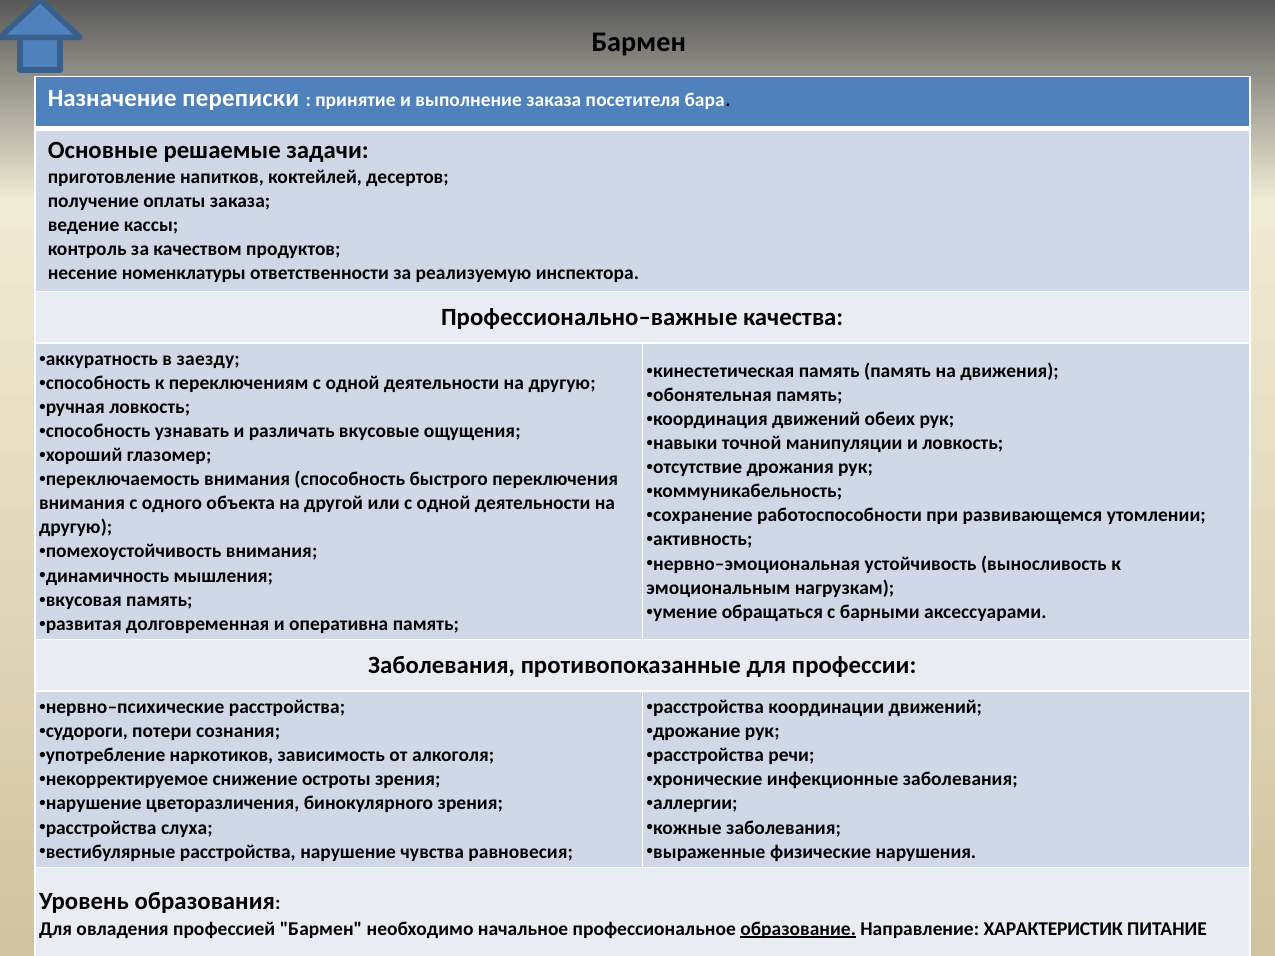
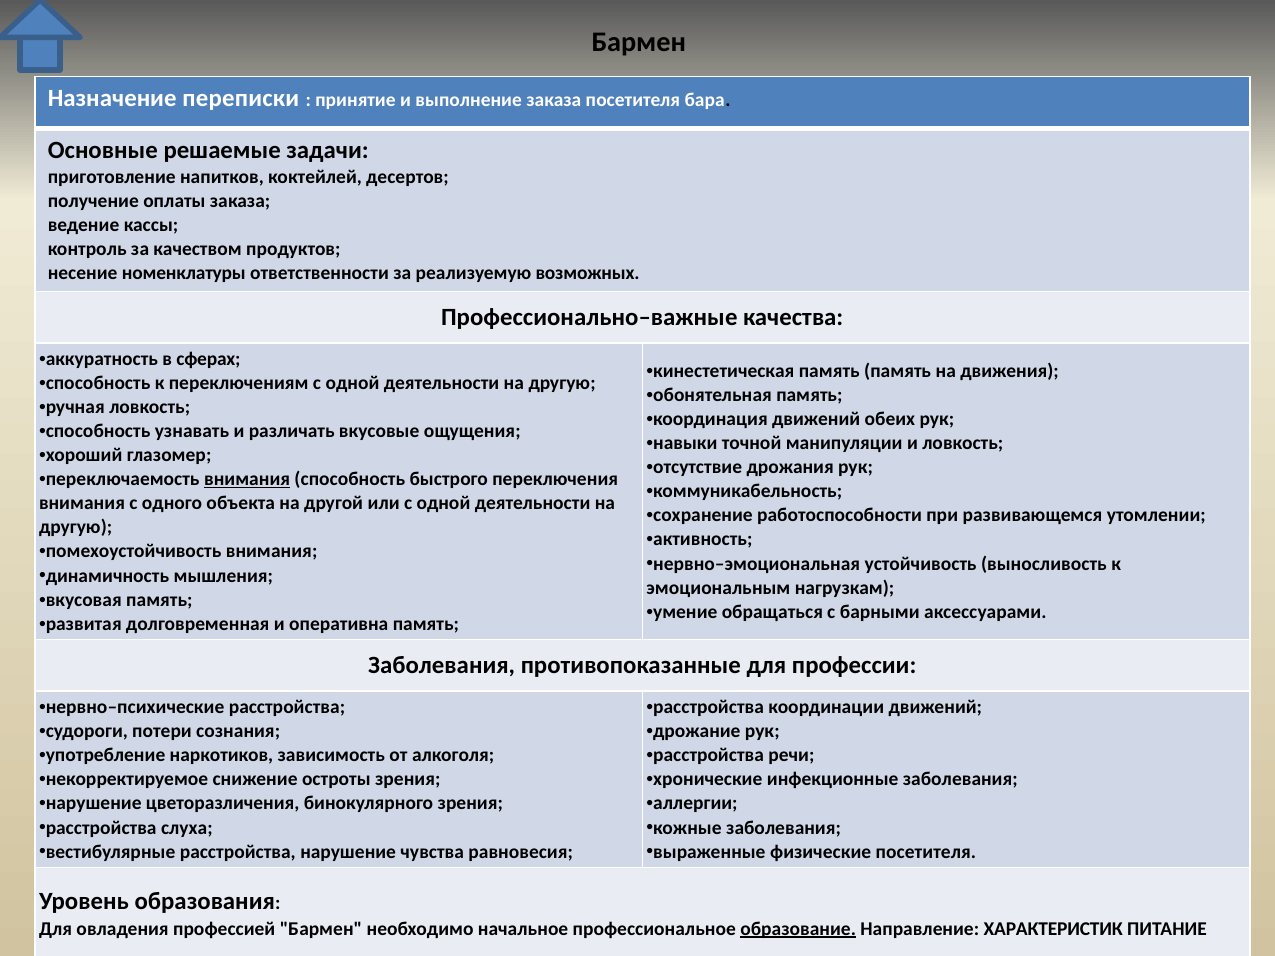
инспектора: инспектора -> возможных
заезду: заезду -> сферах
внимания at (247, 480) underline: none -> present
физические нарушения: нарушения -> посетителя
